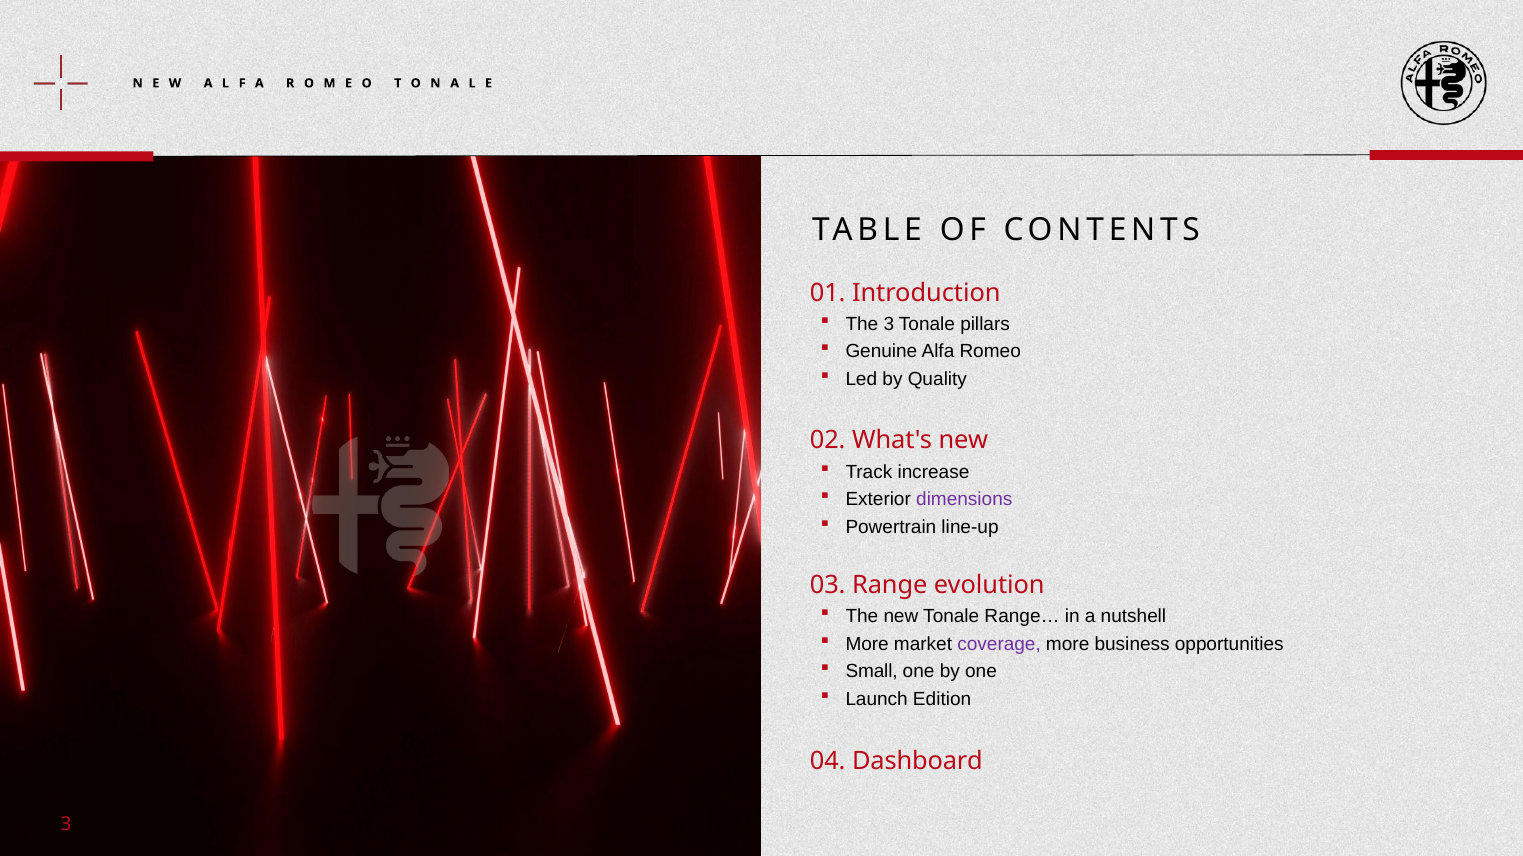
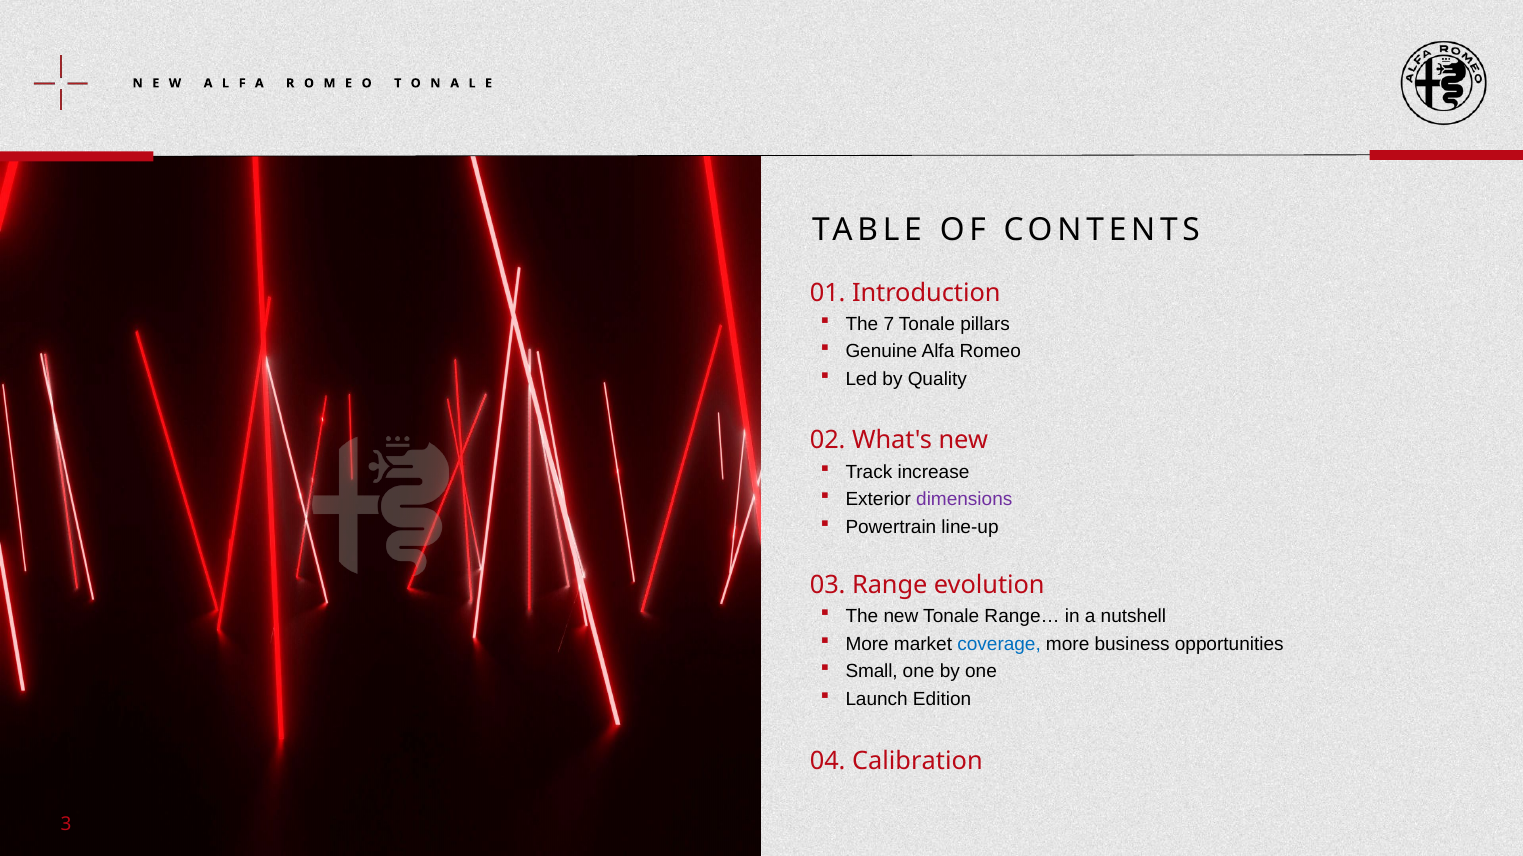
The 3: 3 -> 7
coverage colour: purple -> blue
Dashboard: Dashboard -> Calibration
